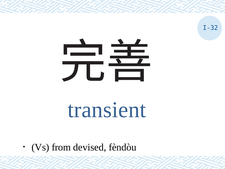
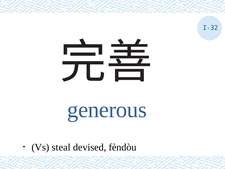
transient: transient -> generous
from: from -> steal
